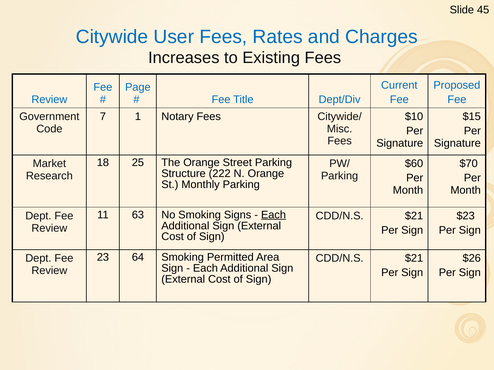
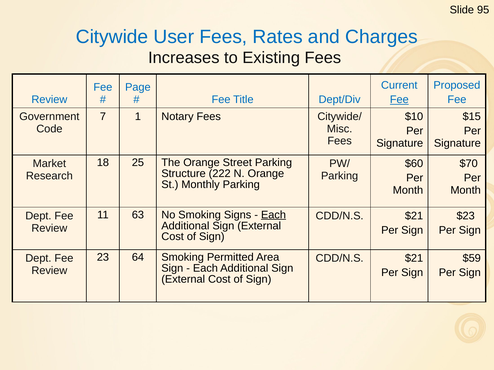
45: 45 -> 95
Fee at (399, 100) underline: none -> present
$26: $26 -> $59
